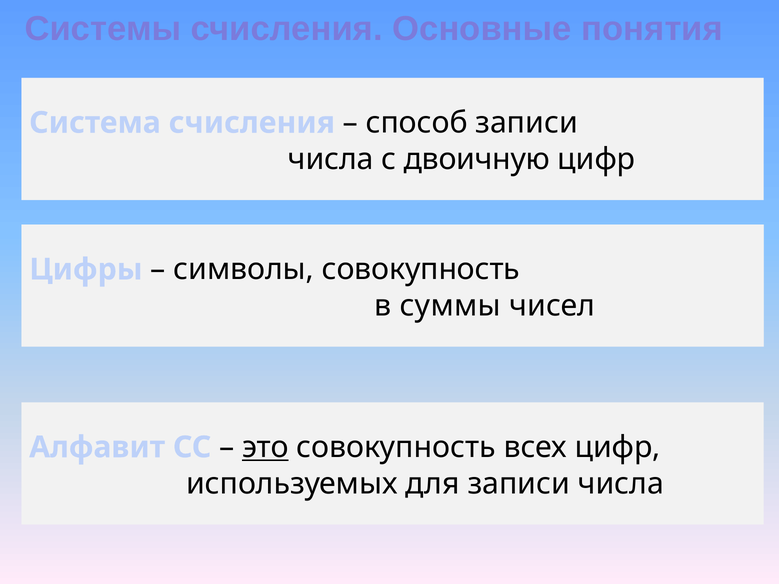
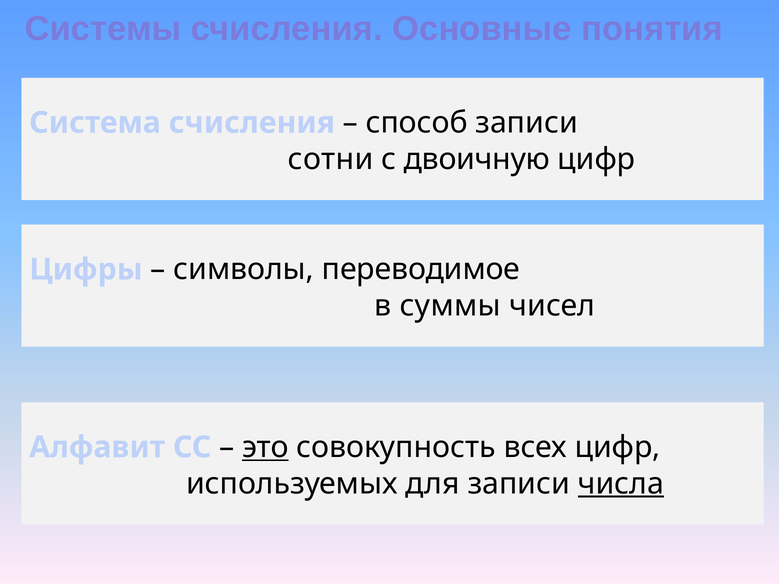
числа at (331, 159): числа -> сотни
символы совокупность: совокупность -> переводимое
числа at (621, 484) underline: none -> present
